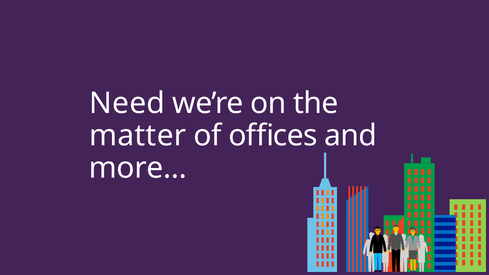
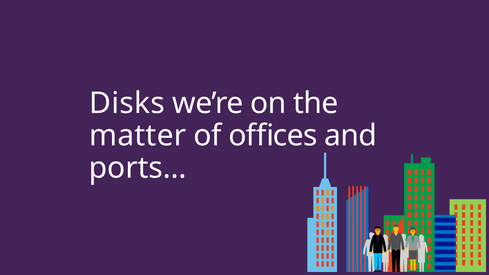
Need: Need -> Disks
more…: more… -> ports…
